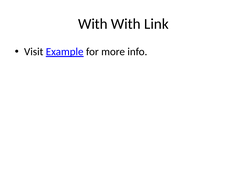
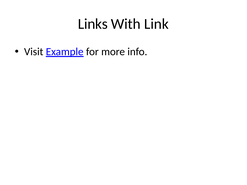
With at (93, 24): With -> Links
